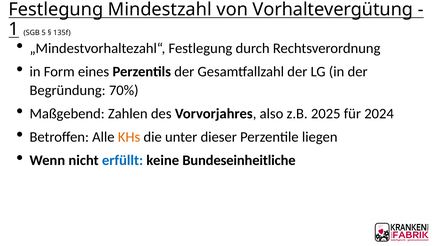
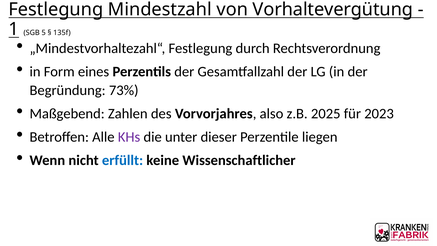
70%: 70% -> 73%
2024: 2024 -> 2023
KHs colour: orange -> purple
Bundeseinheitliche: Bundeseinheitliche -> Wissenschaftlicher
